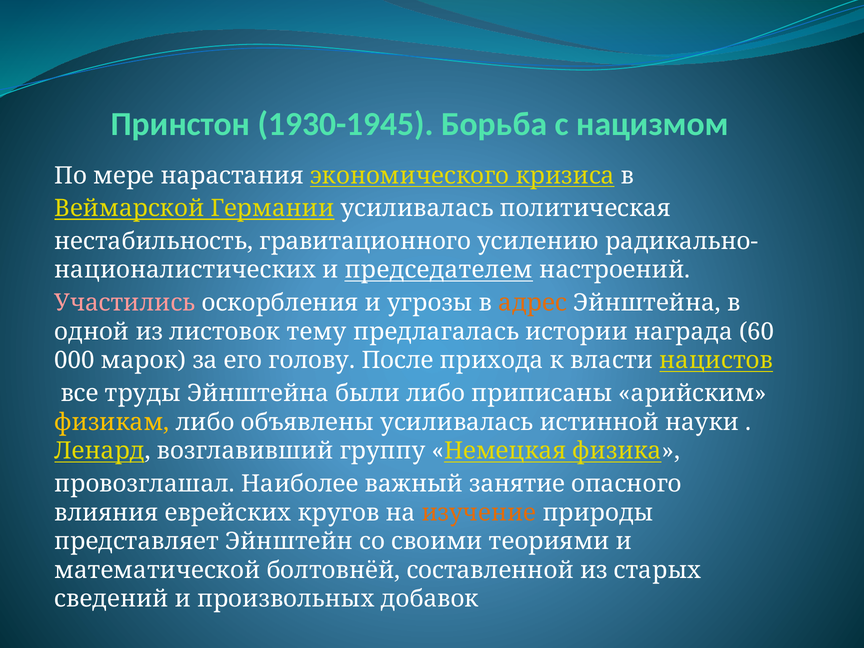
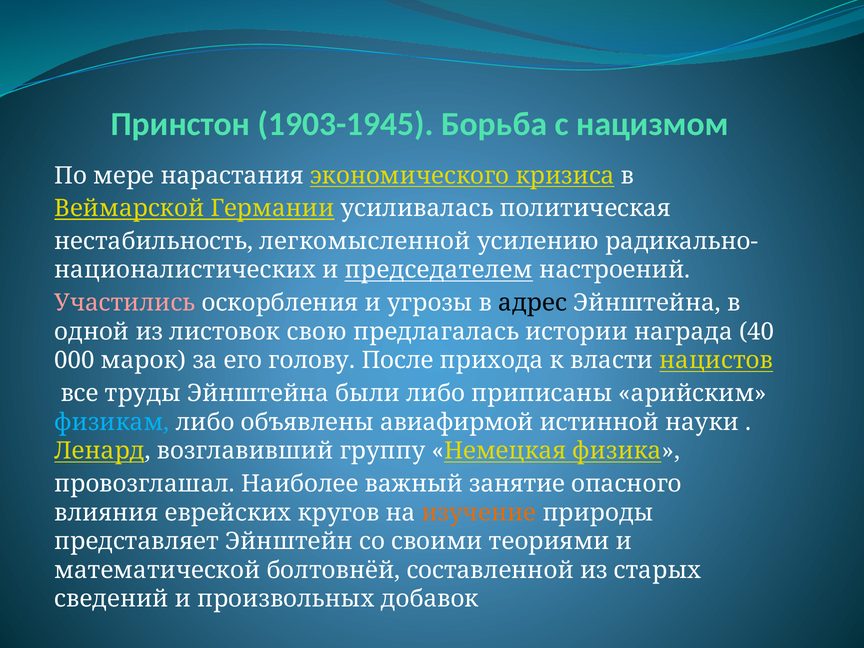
1930-1945: 1930-1945 -> 1903-1945
гравитационного: гравитационного -> легкомысленной
адрес colour: orange -> black
тему: тему -> свою
60: 60 -> 40
физикам colour: yellow -> light blue
объявлены усиливалась: усиливалась -> авиафирмой
